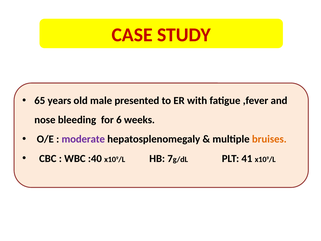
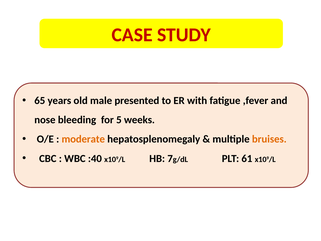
6: 6 -> 5
moderate colour: purple -> orange
41: 41 -> 61
